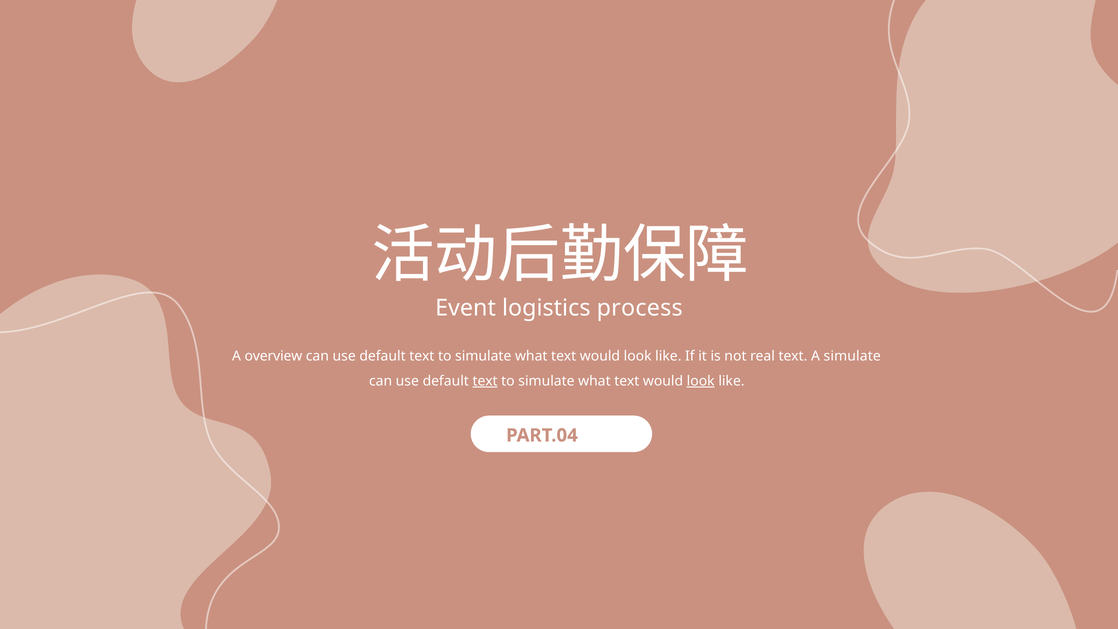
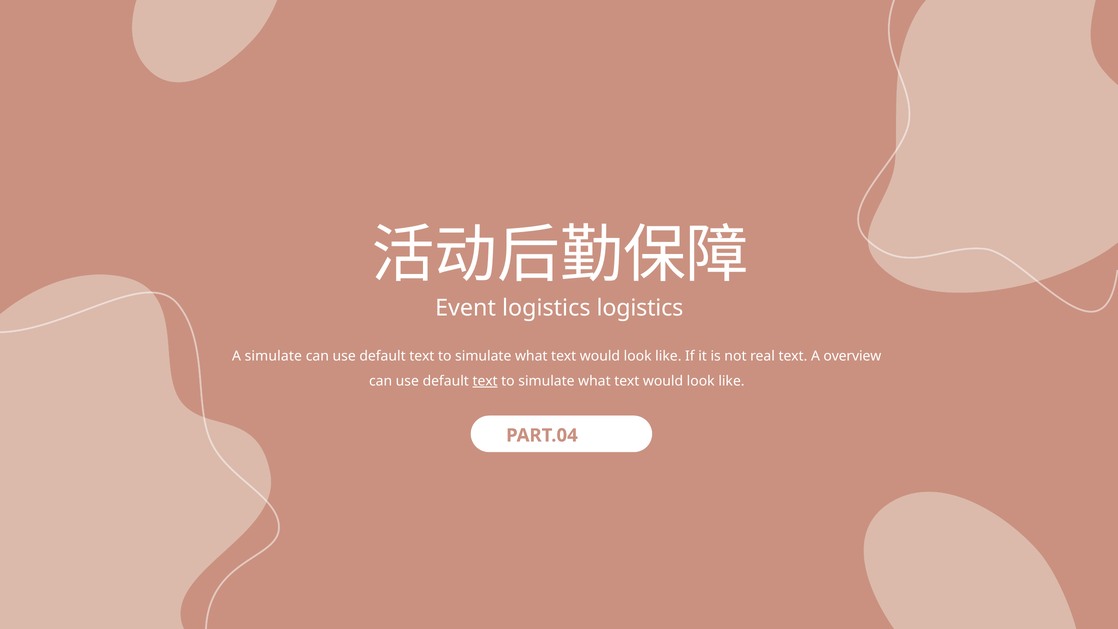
logistics process: process -> logistics
A overview: overview -> simulate
A simulate: simulate -> overview
look at (701, 381) underline: present -> none
